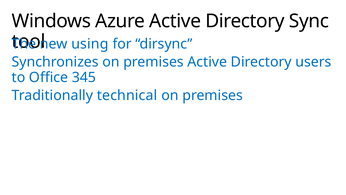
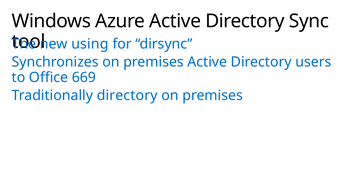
345: 345 -> 669
Traditionally technical: technical -> directory
